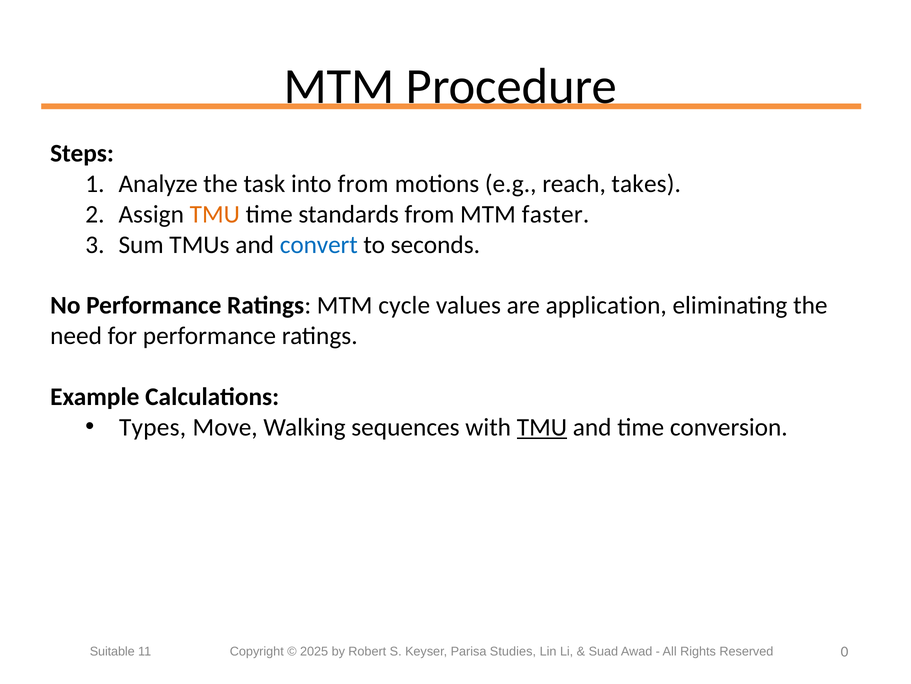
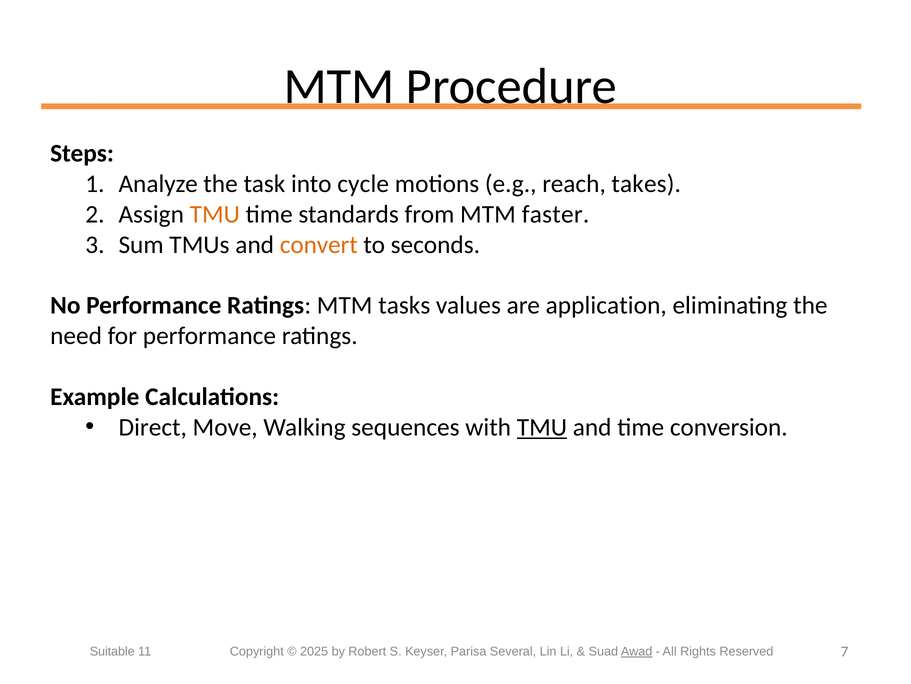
into from: from -> cycle
convert colour: blue -> orange
cycle: cycle -> tasks
Types: Types -> Direct
Studies: Studies -> Several
Awad underline: none -> present
0: 0 -> 7
